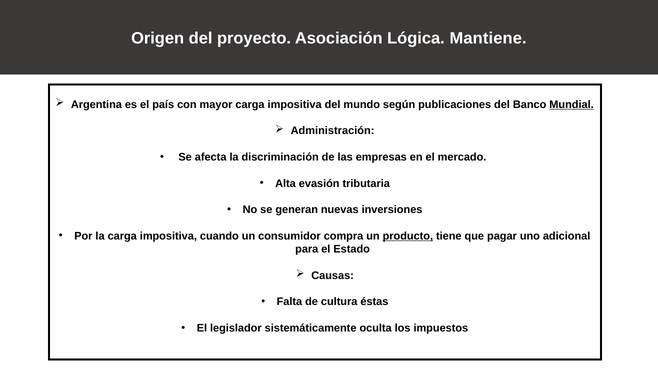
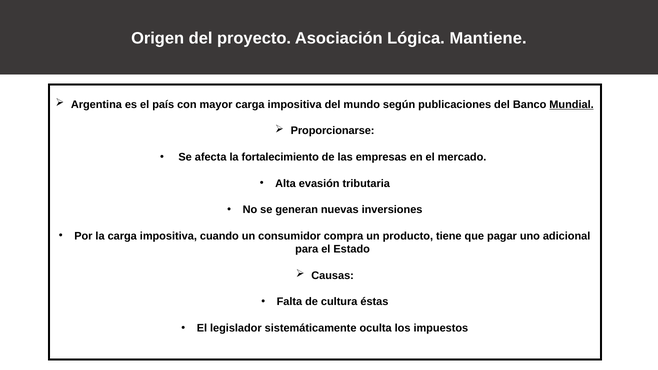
Administración: Administración -> Proporcionarse
discriminación: discriminación -> fortalecimiento
producto underline: present -> none
